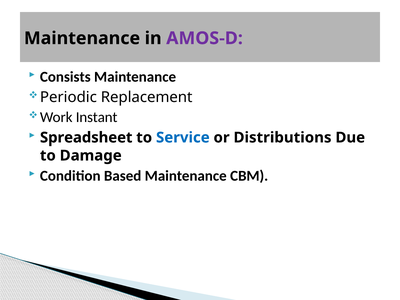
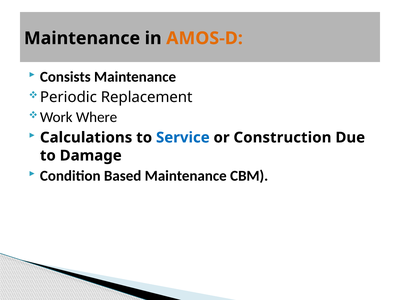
AMOS-D colour: purple -> orange
Instant: Instant -> Where
Spreadsheet: Spreadsheet -> Calculations
Distributions: Distributions -> Construction
